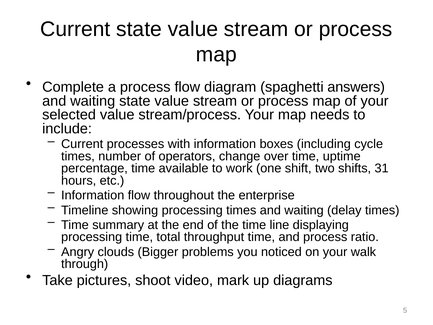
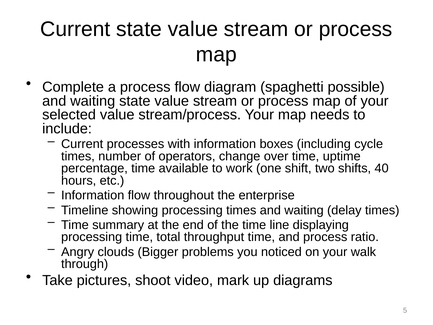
answers: answers -> possible
31: 31 -> 40
